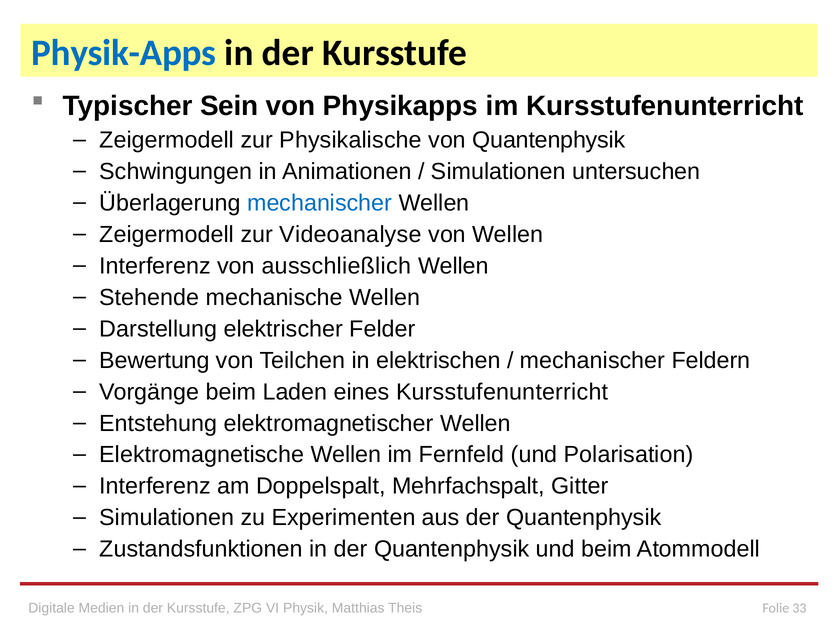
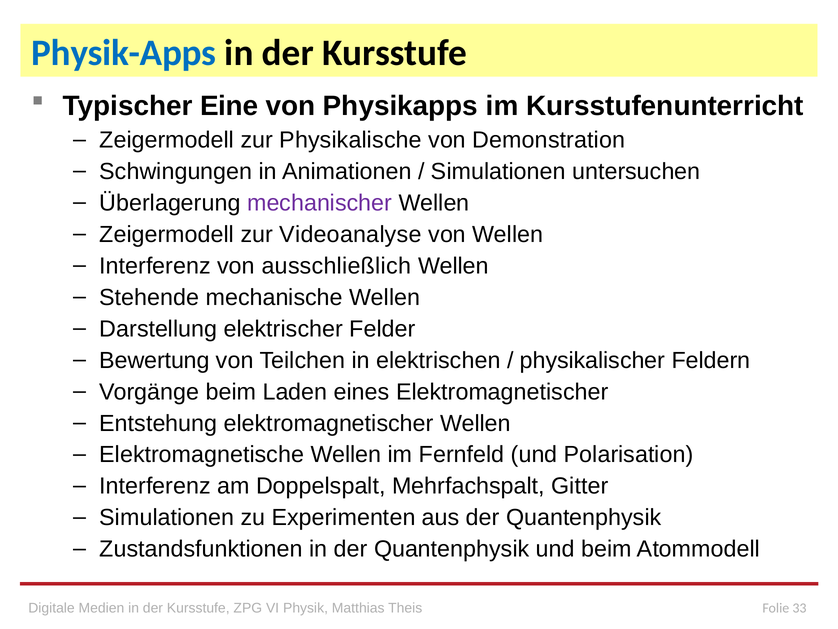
Sein: Sein -> Eine
von Quantenphysik: Quantenphysik -> Demonstration
mechanischer at (320, 203) colour: blue -> purple
mechanischer at (592, 360): mechanischer -> physikalischer
eines Kursstufenunterricht: Kursstufenunterricht -> Elektromagnetischer
